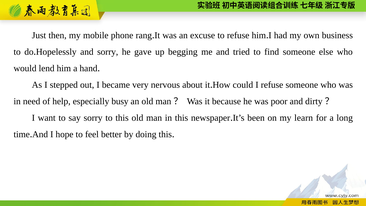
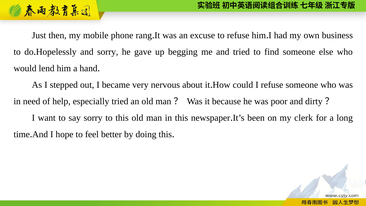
especially busy: busy -> tried
learn: learn -> clerk
